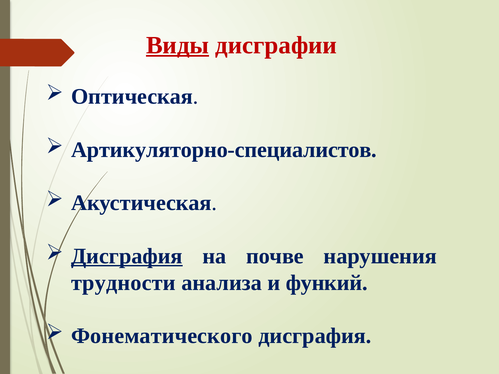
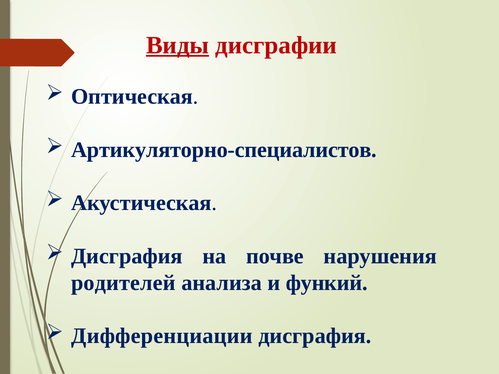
Дисграфия at (127, 256) underline: present -> none
трудности: трудности -> родителей
Фонематического: Фонематического -> Дифференциации
